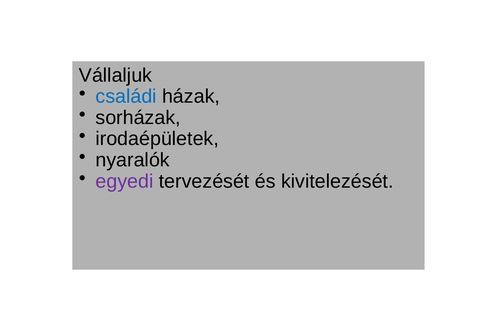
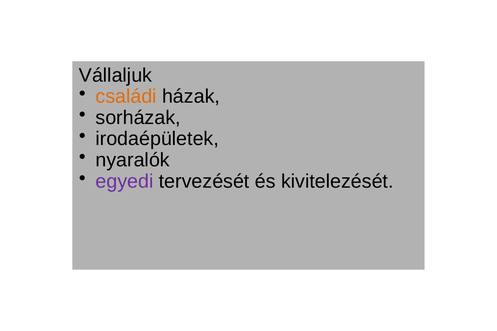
családi colour: blue -> orange
